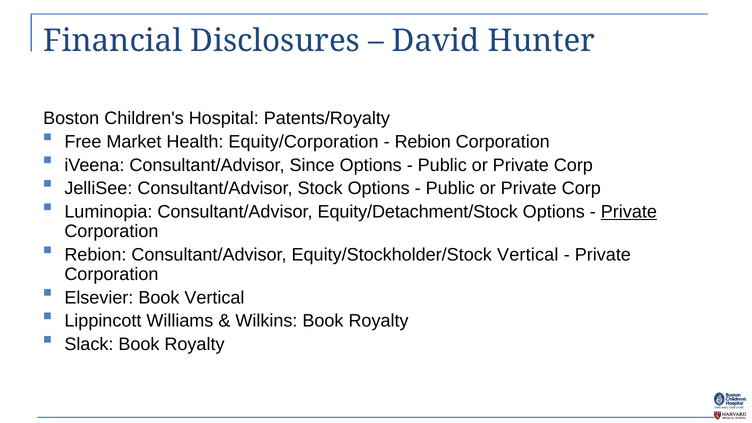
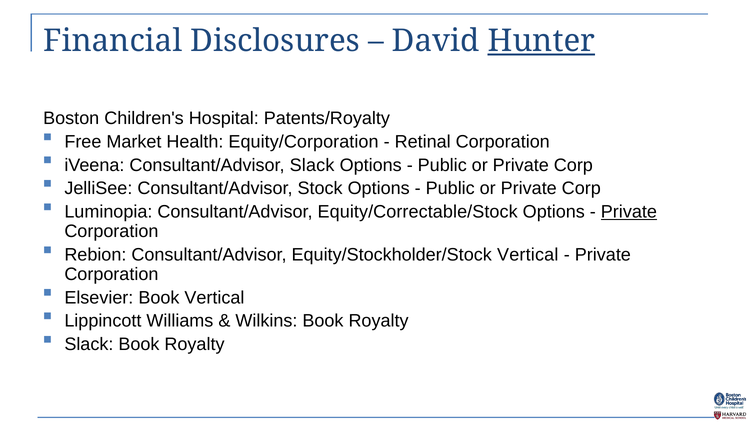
Hunter underline: none -> present
Rebion at (423, 142): Rebion -> Retinal
Consultant/Advisor Since: Since -> Slack
Equity/Detachment/Stock: Equity/Detachment/Stock -> Equity/Correctable/Stock
